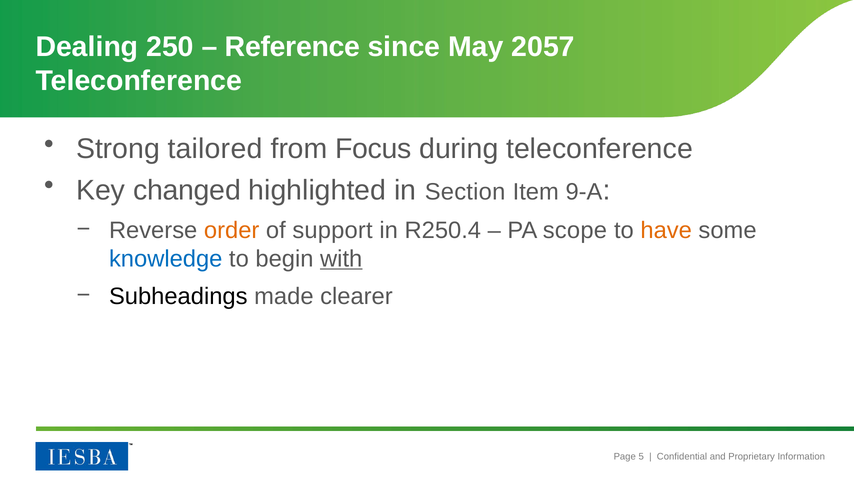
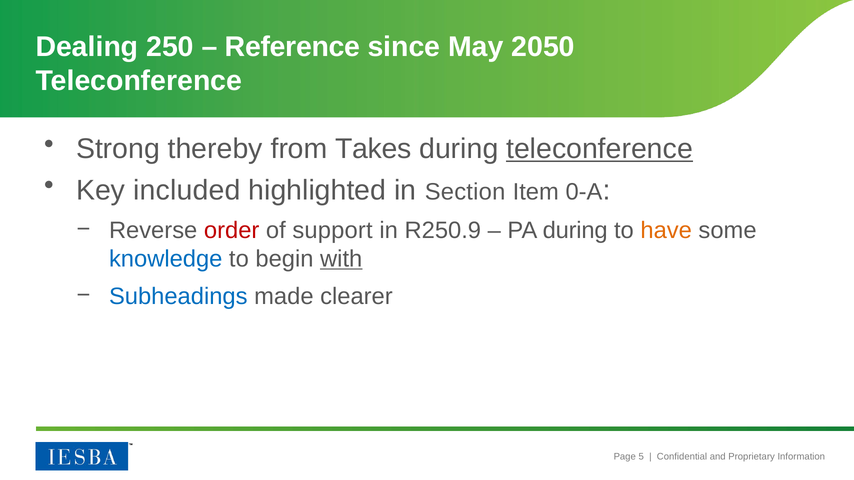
2057: 2057 -> 2050
tailored: tailored -> thereby
Focus: Focus -> Takes
teleconference at (600, 149) underline: none -> present
changed: changed -> included
9-A: 9-A -> 0-A
order colour: orange -> red
R250.4: R250.4 -> R250.9
PA scope: scope -> during
Subheadings colour: black -> blue
